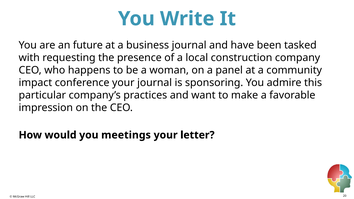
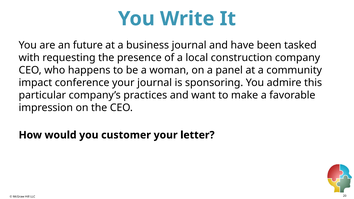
meetings: meetings -> customer
